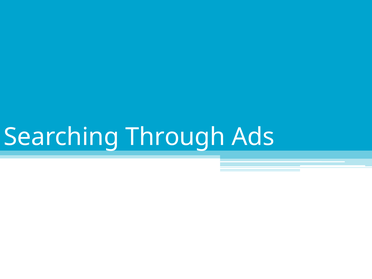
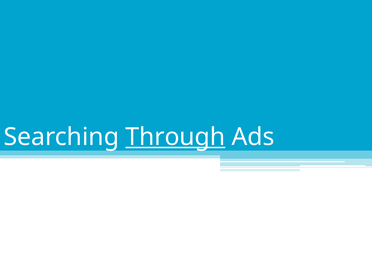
Through at (175, 137) underline: none -> present
